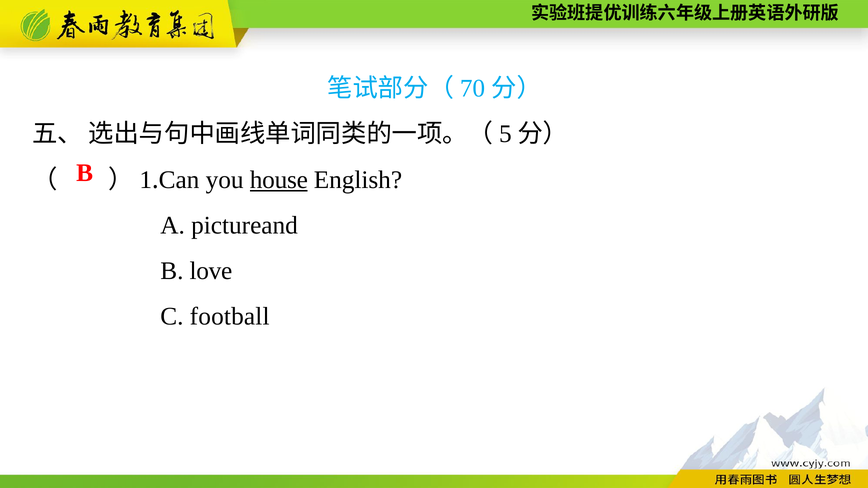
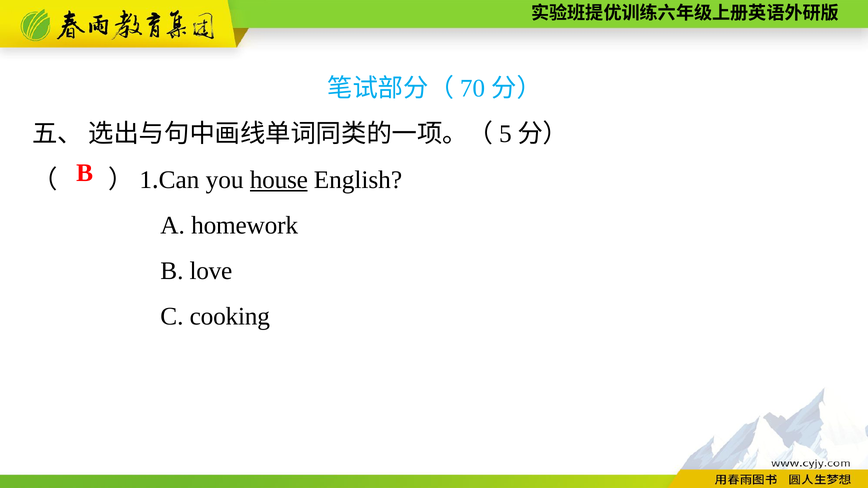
pictureand: pictureand -> homework
football: football -> cooking
